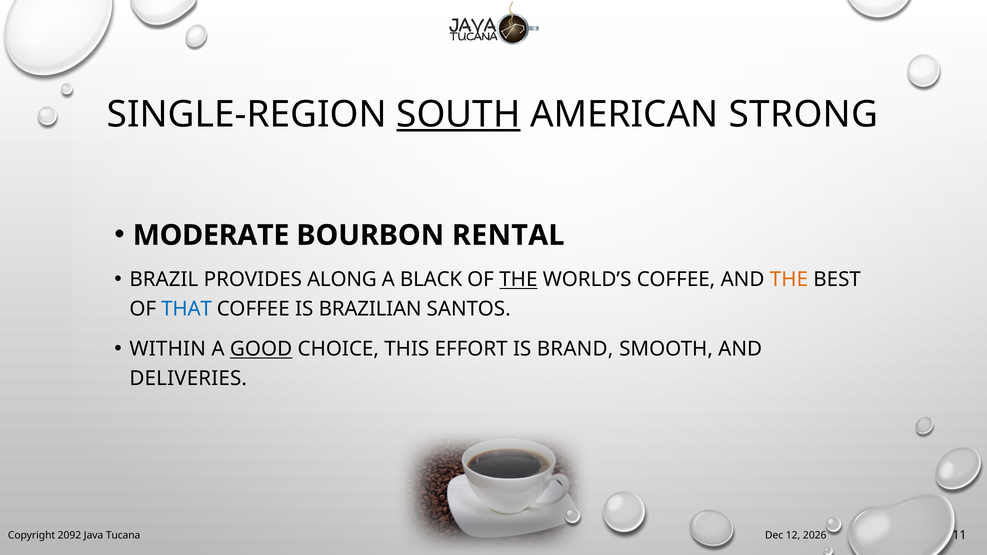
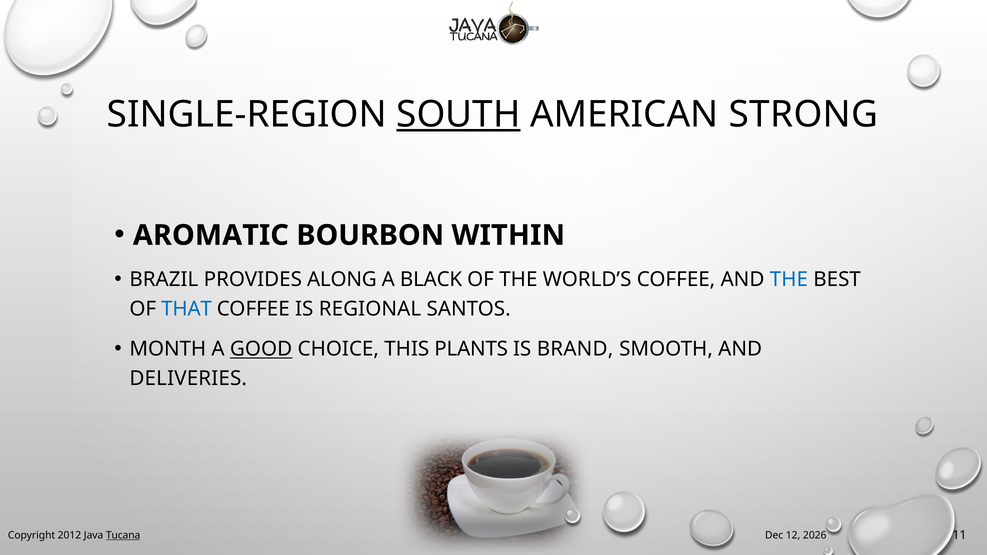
MODERATE: MODERATE -> AROMATIC
RENTAL: RENTAL -> WITHIN
THE at (518, 280) underline: present -> none
THE at (789, 280) colour: orange -> blue
BRAZILIAN: BRAZILIAN -> REGIONAL
WITHIN: WITHIN -> MONTH
EFFORT: EFFORT -> PLANTS
2092: 2092 -> 2012
Tucana underline: none -> present
